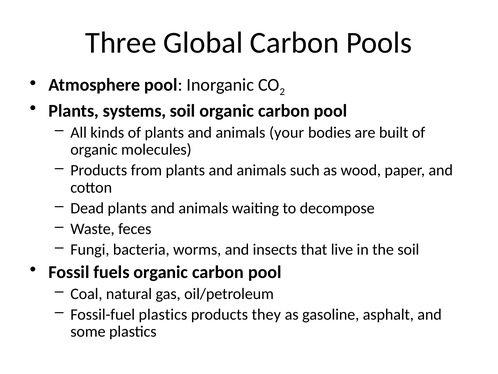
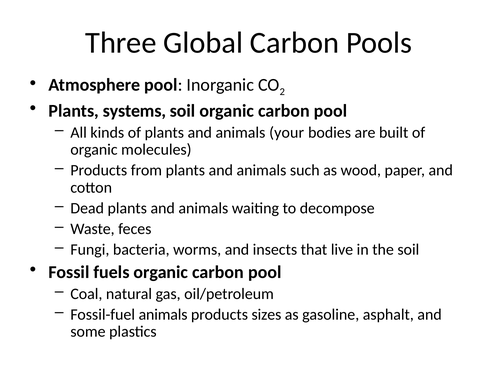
Fossil-fuel plastics: plastics -> animals
they: they -> sizes
